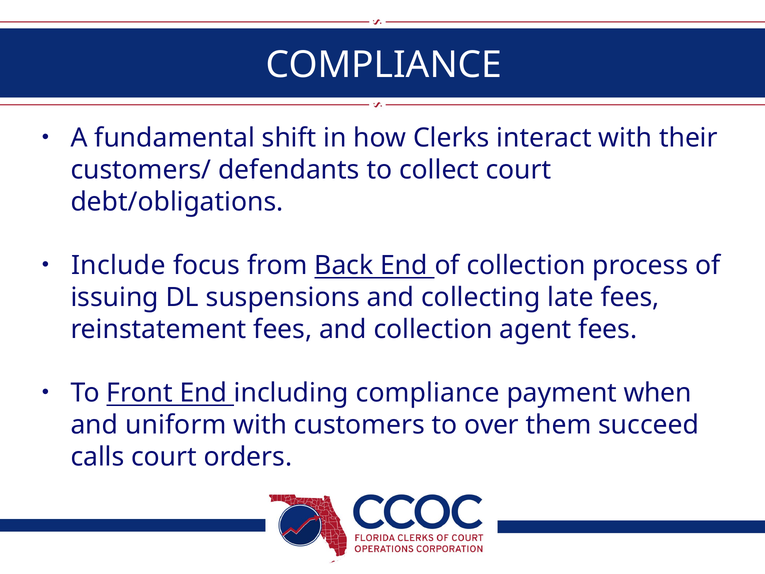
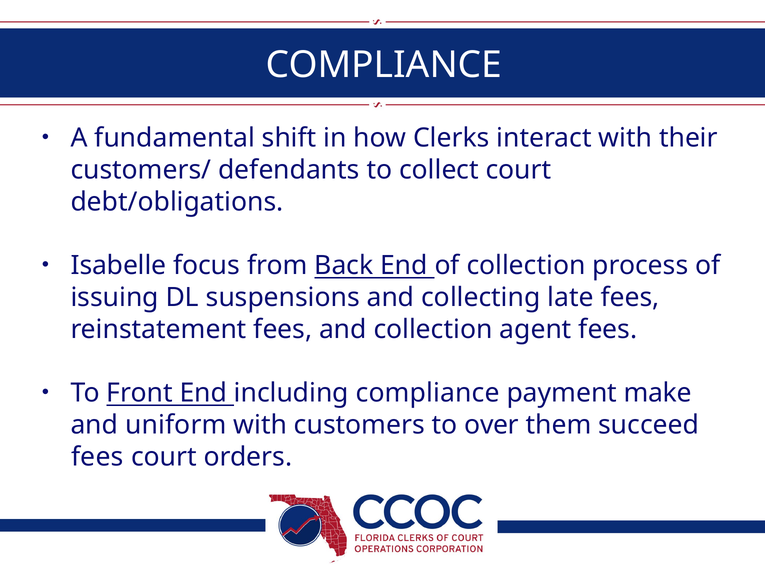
Include: Include -> Isabelle
when: when -> make
calls at (98, 457): calls -> fees
